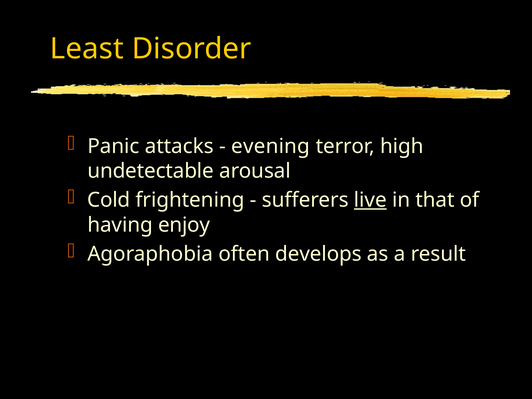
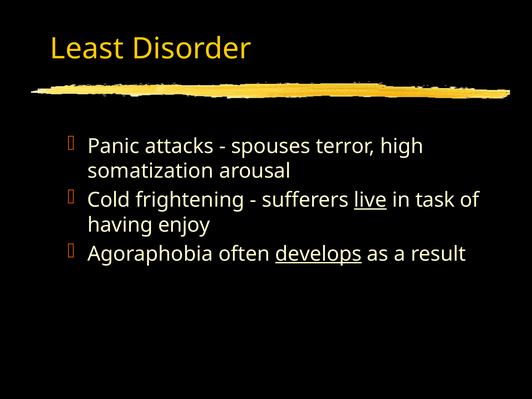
evening: evening -> spouses
undetectable: undetectable -> somatization
that: that -> task
develops underline: none -> present
